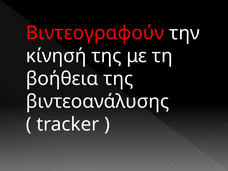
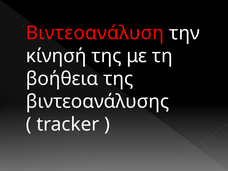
Βιντεογραφούν: Βιντεογραφούν -> Βιντεοανάλυση
